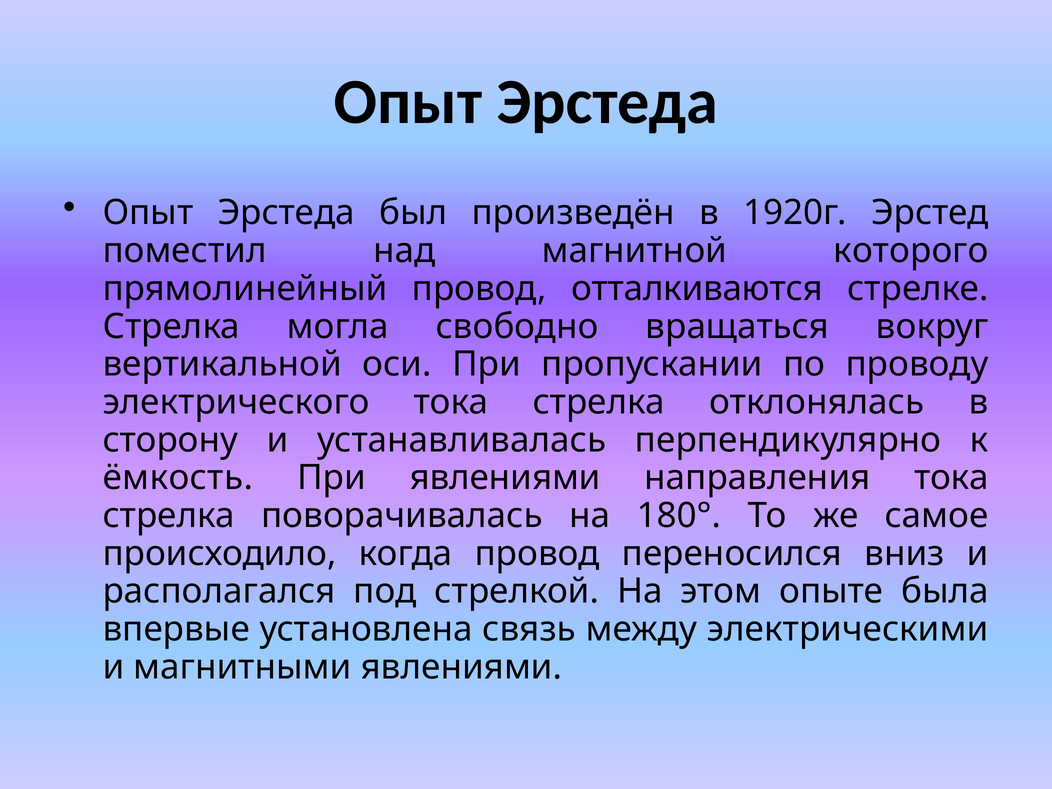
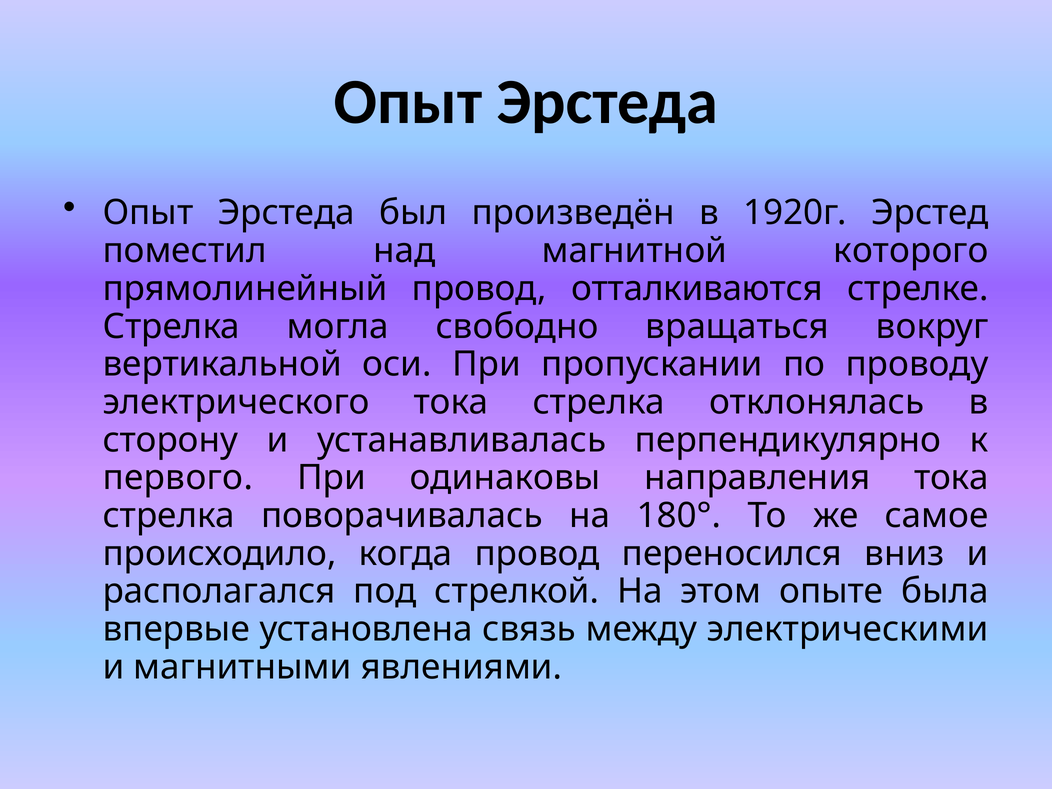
ёмкость: ёмкость -> первого
При явлениями: явлениями -> одинаковы
